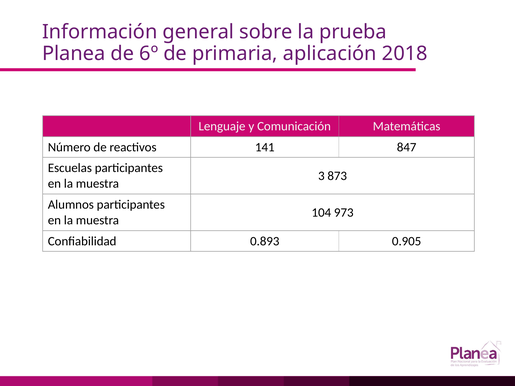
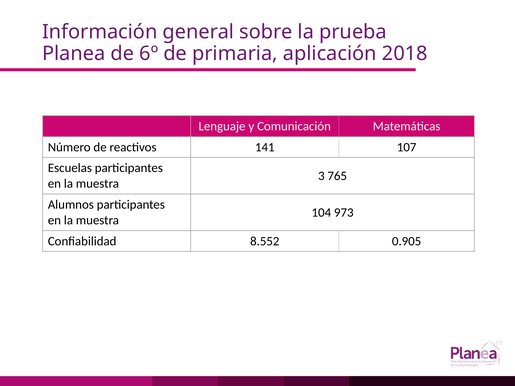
847: 847 -> 107
873: 873 -> 765
0.893: 0.893 -> 8.552
